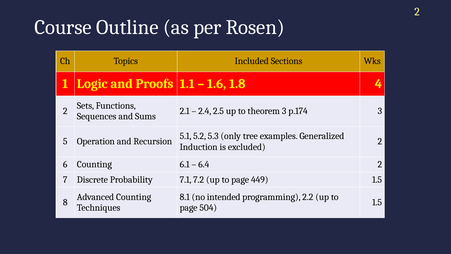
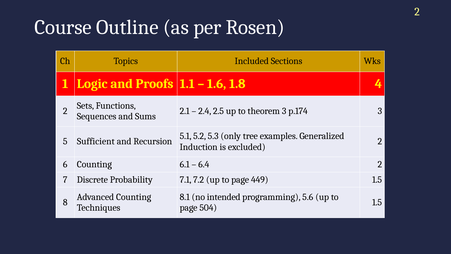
Operation: Operation -> Sufficient
2.2: 2.2 -> 5.6
